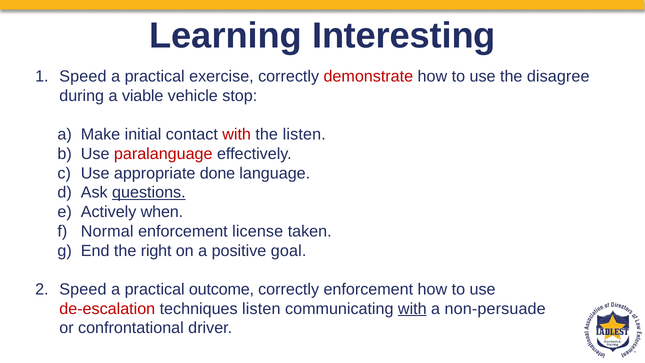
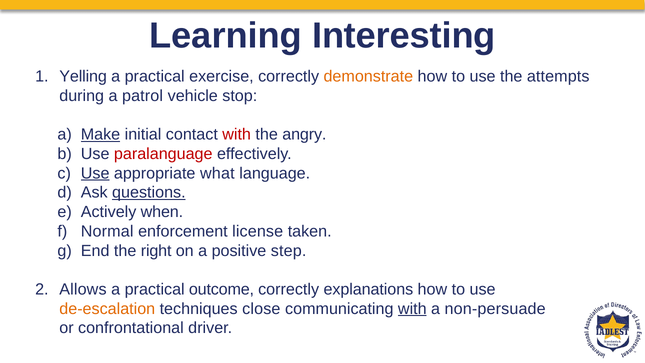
Speed at (83, 76): Speed -> Yelling
demonstrate colour: red -> orange
disagree: disagree -> attempts
viable: viable -> patrol
Make underline: none -> present
the listen: listen -> angry
Use at (95, 173) underline: none -> present
done: done -> what
goal: goal -> step
Speed at (83, 289): Speed -> Allows
correctly enforcement: enforcement -> explanations
de-escalation colour: red -> orange
techniques listen: listen -> close
